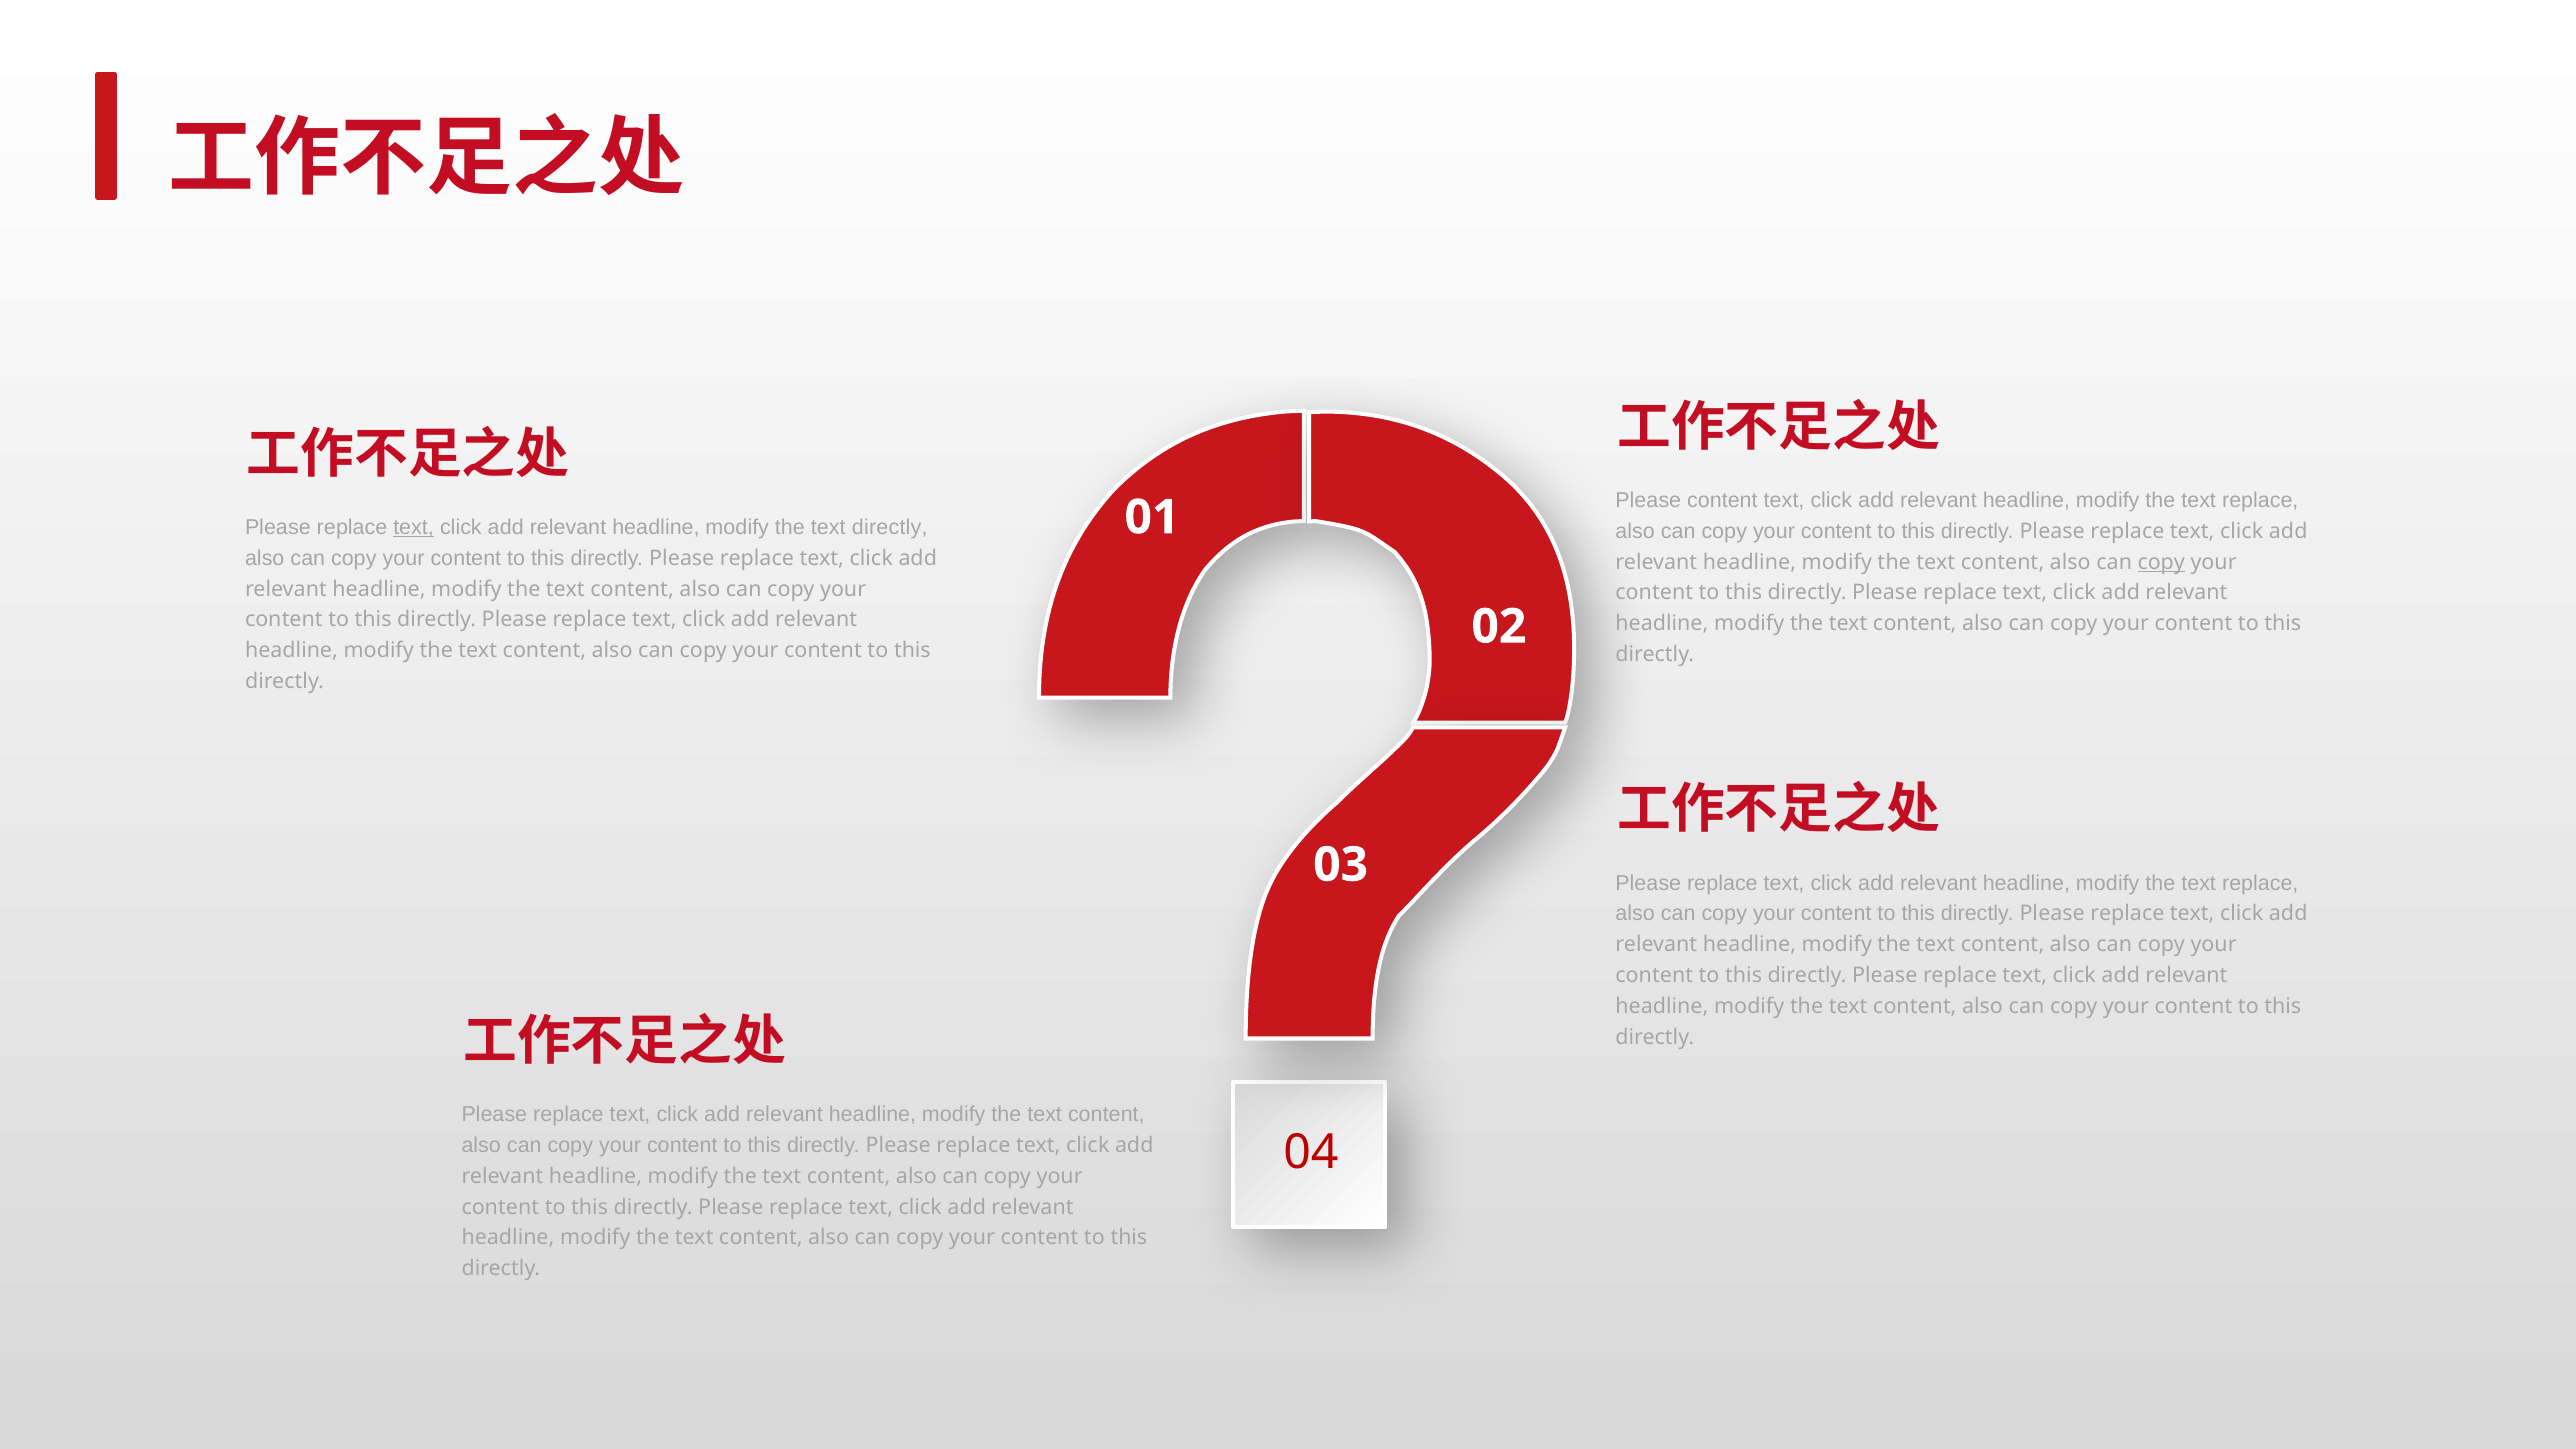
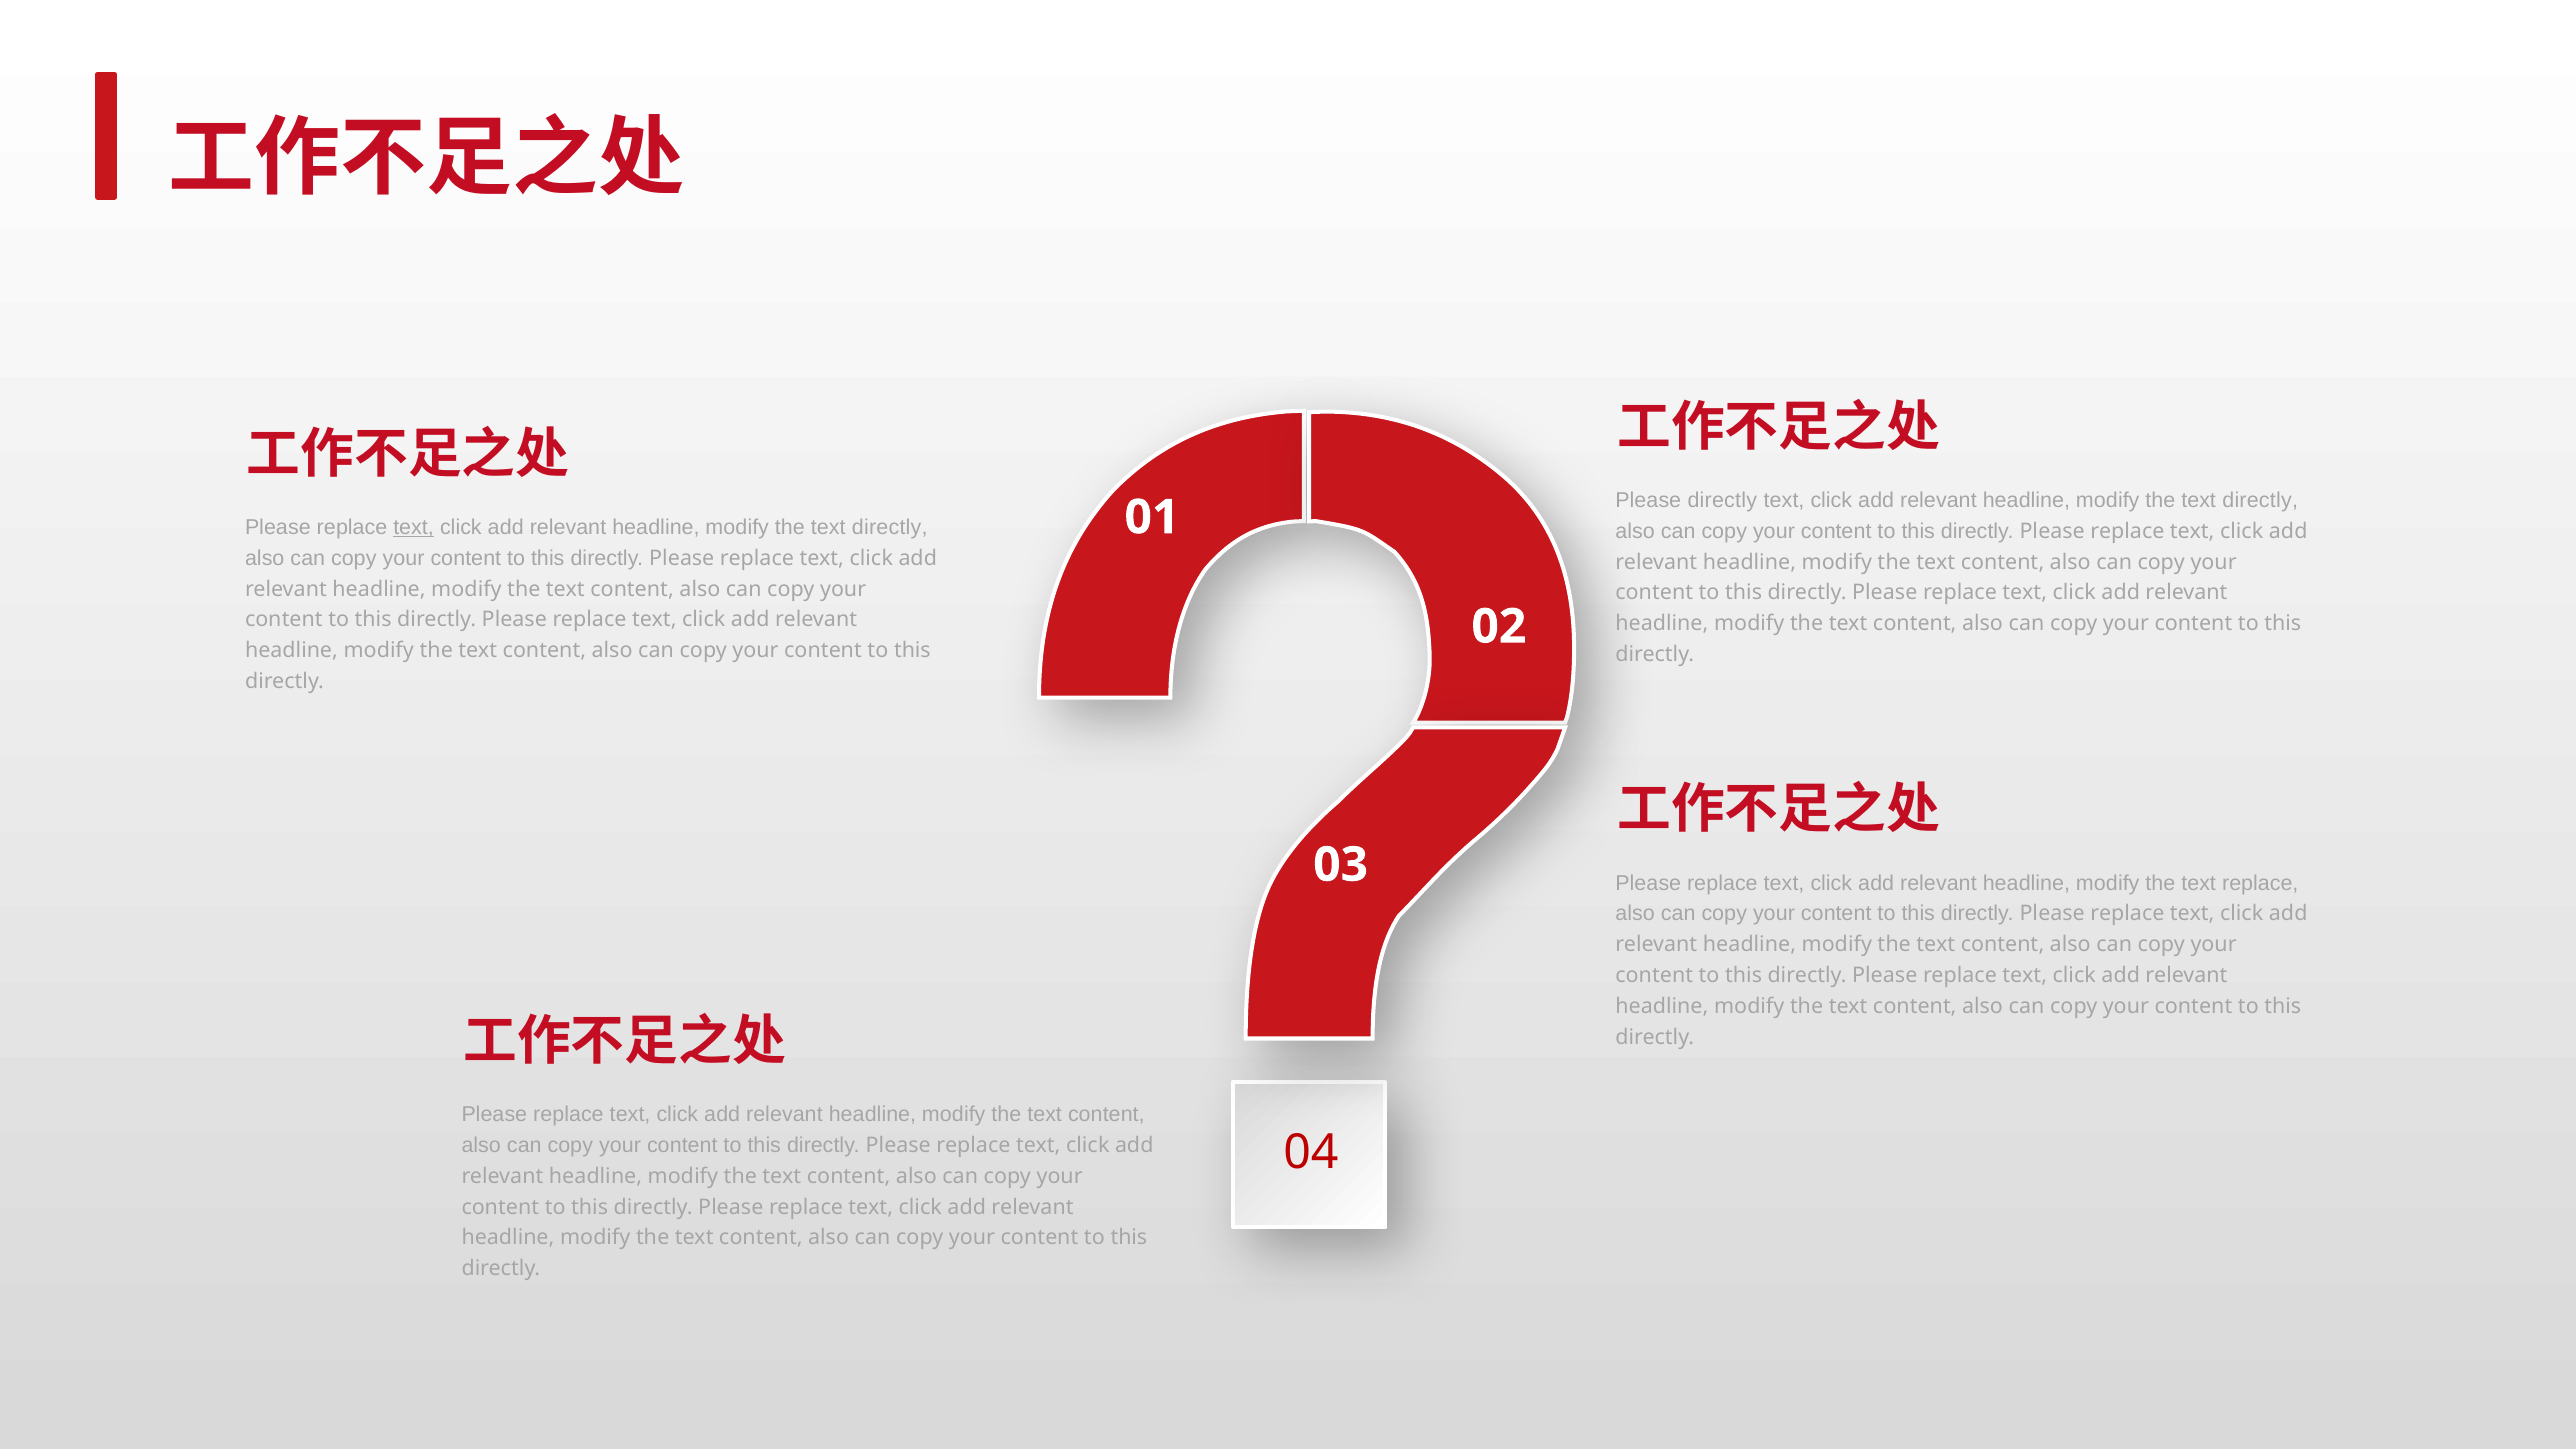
Please content: content -> directly
replace at (2260, 500): replace -> directly
copy at (2161, 562) underline: present -> none
